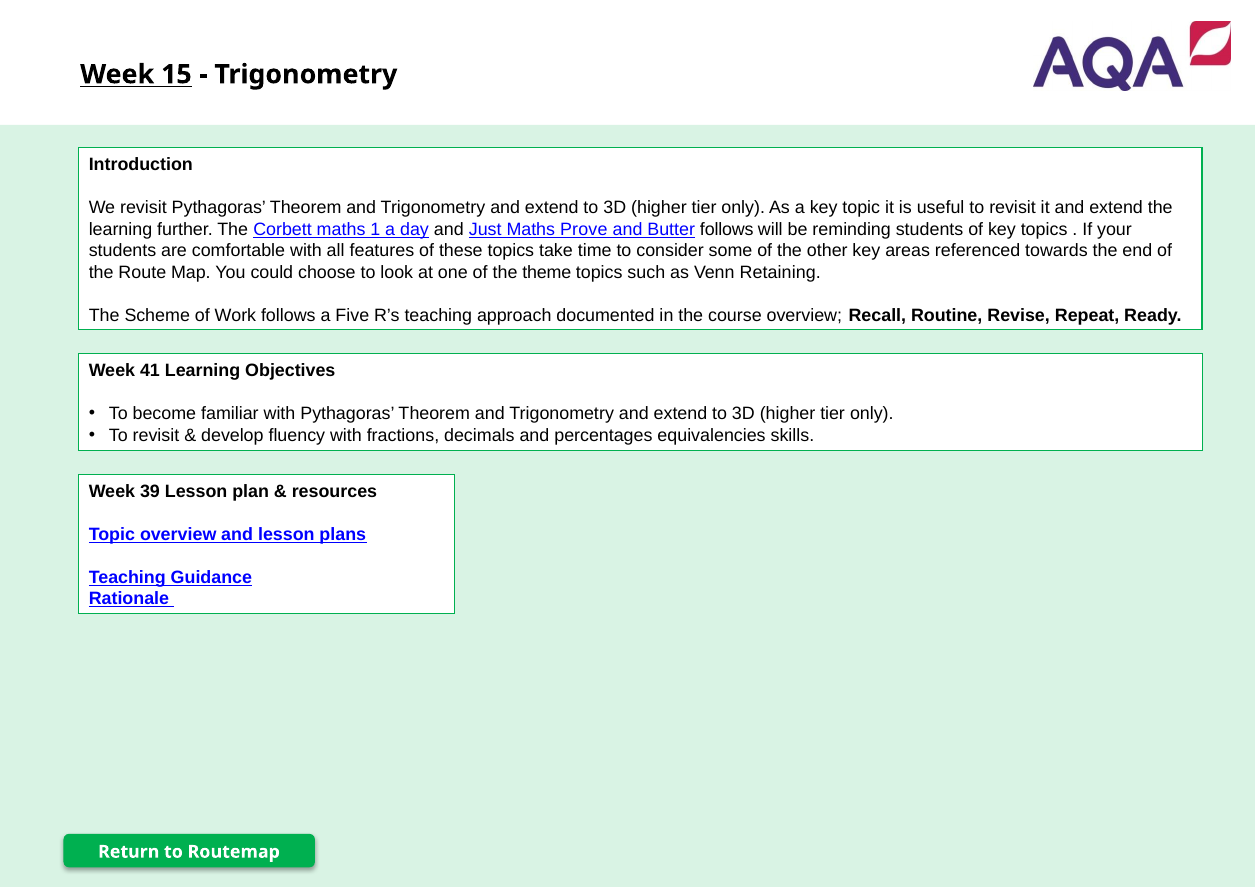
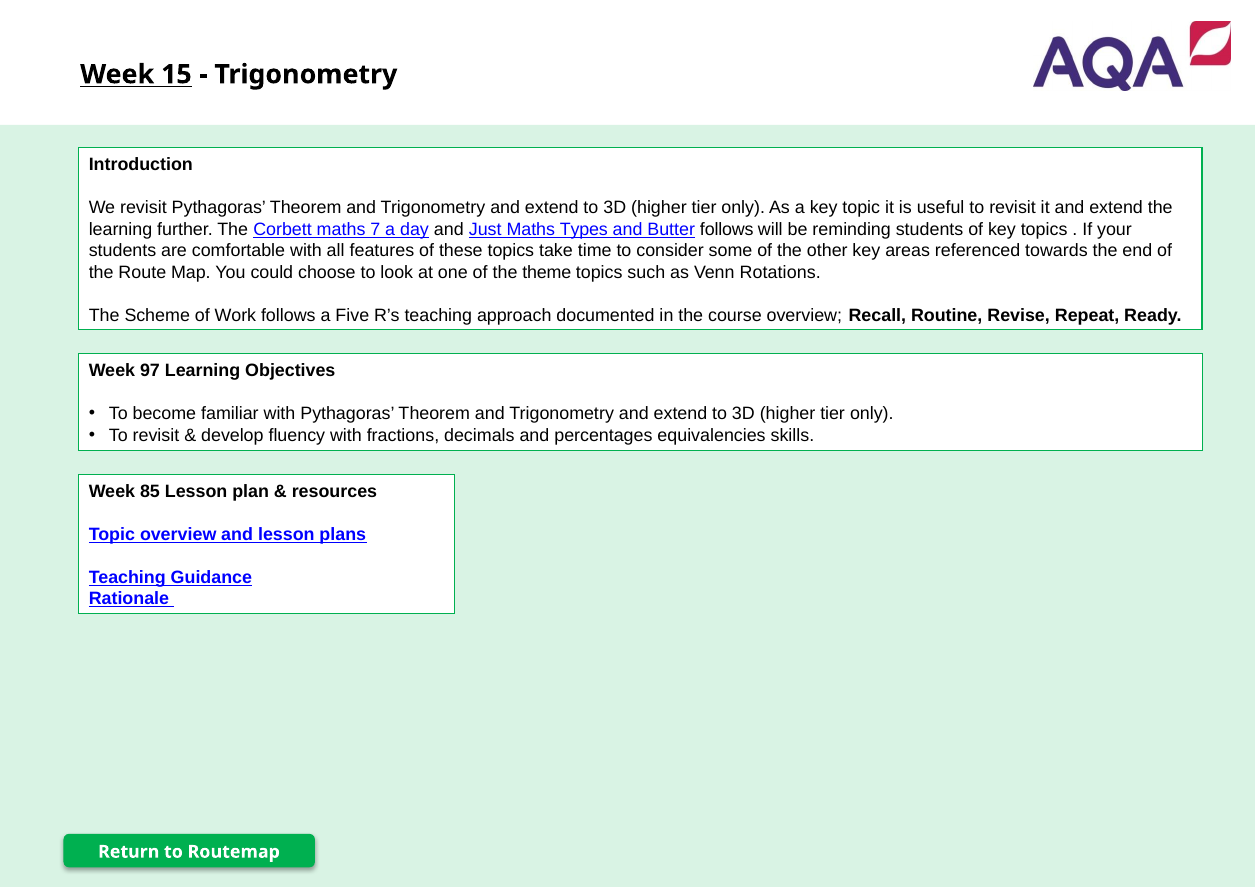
1: 1 -> 7
Prove: Prove -> Types
Retaining: Retaining -> Rotations
41: 41 -> 97
39: 39 -> 85
